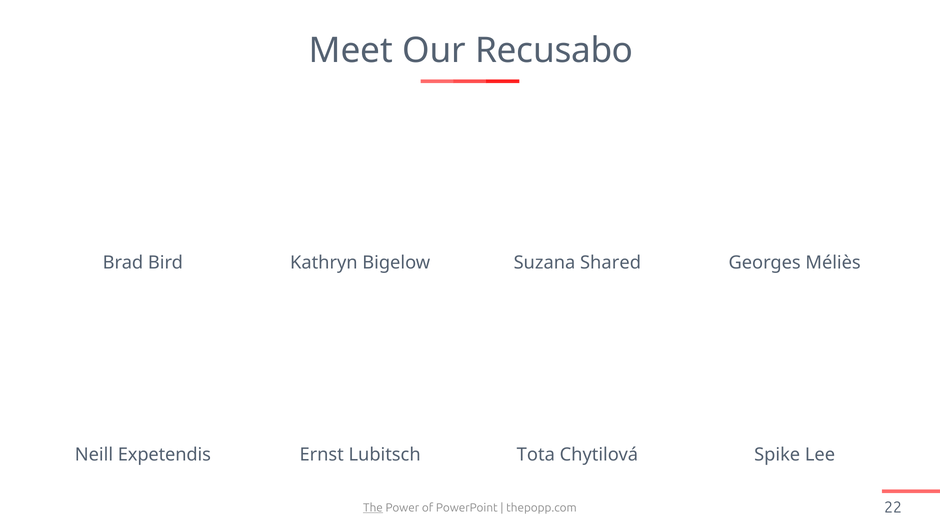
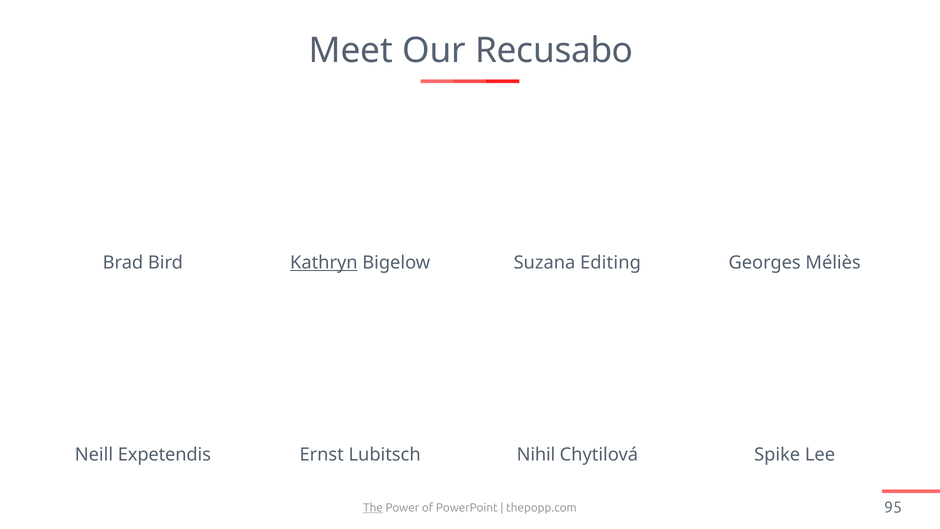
Kathryn underline: none -> present
Shared: Shared -> Editing
Tota: Tota -> Nihil
22: 22 -> 95
